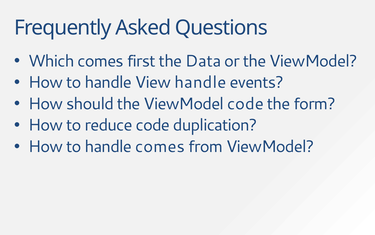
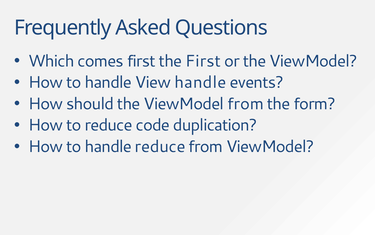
the Data: Data -> First
ViewModel code: code -> from
handle comes: comes -> reduce
